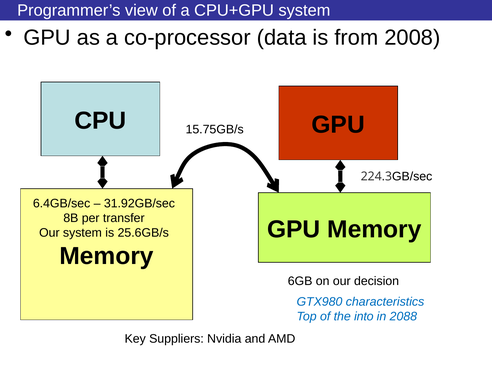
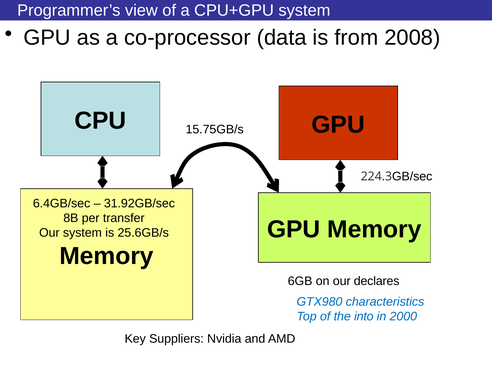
decision: decision -> declares
2088: 2088 -> 2000
